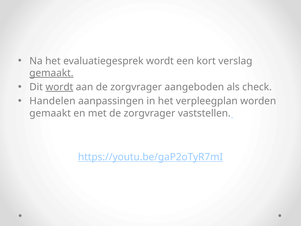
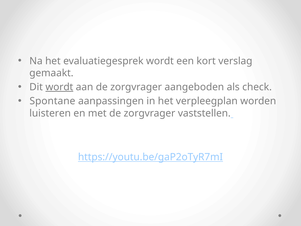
gemaakt at (51, 73) underline: present -> none
Handelen: Handelen -> Spontane
gemaakt at (50, 113): gemaakt -> luisteren
